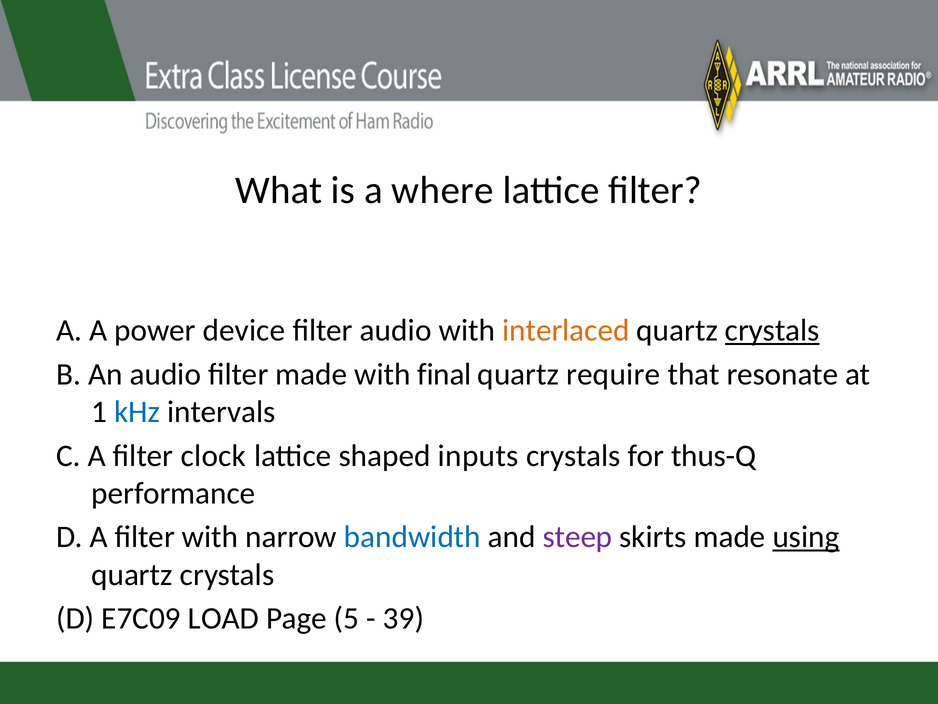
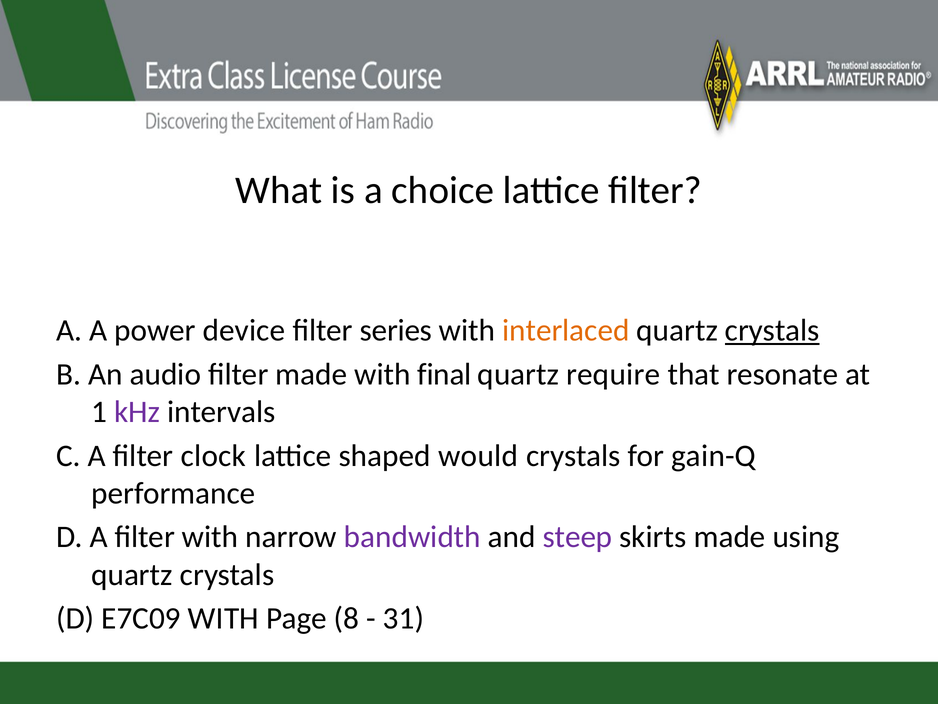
where: where -> choice
filter audio: audio -> series
kHz colour: blue -> purple
inputs: inputs -> would
thus-Q: thus-Q -> gain-Q
bandwidth colour: blue -> purple
using underline: present -> none
E7C09 LOAD: LOAD -> WITH
5: 5 -> 8
39: 39 -> 31
